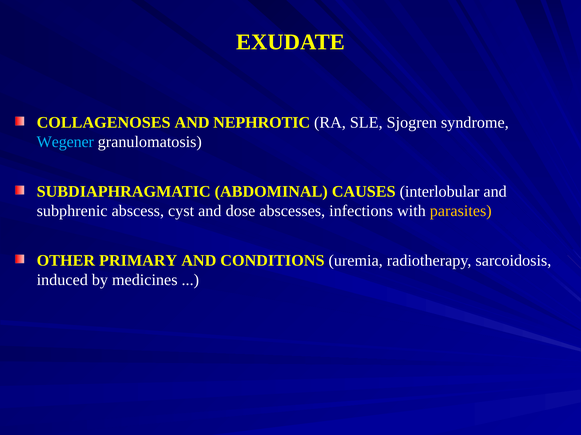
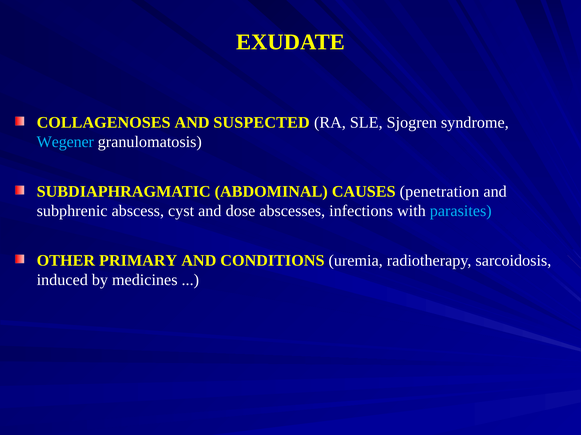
NEPHROTIC: NEPHROTIC -> SUSPECTED
interlobular: interlobular -> penetration
parasites colour: yellow -> light blue
